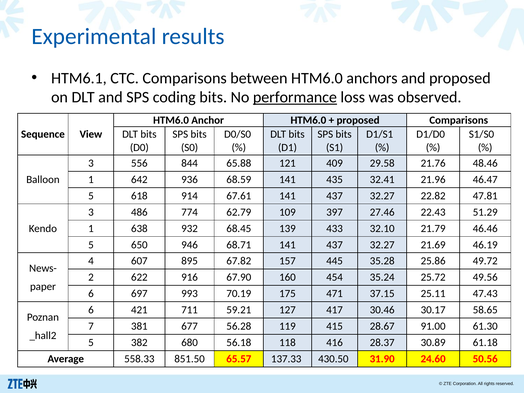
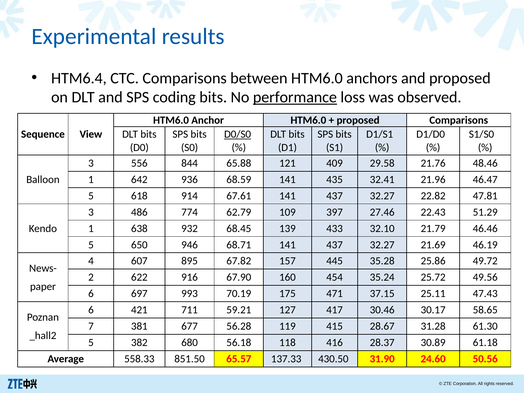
HTM6.1: HTM6.1 -> HTM6.4
D0/S0 underline: none -> present
91.00: 91.00 -> 31.28
